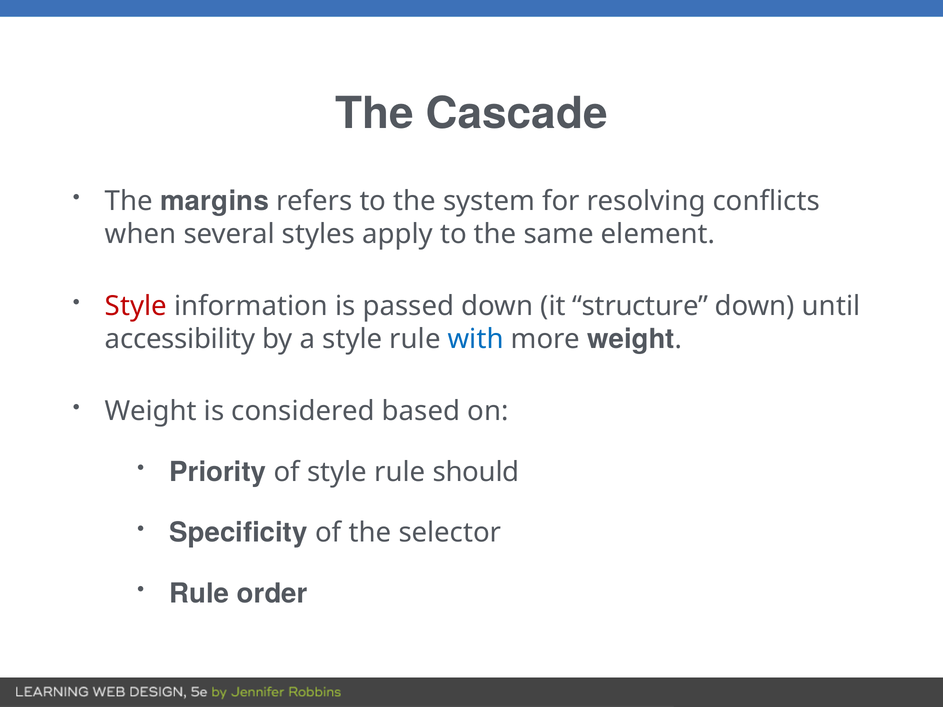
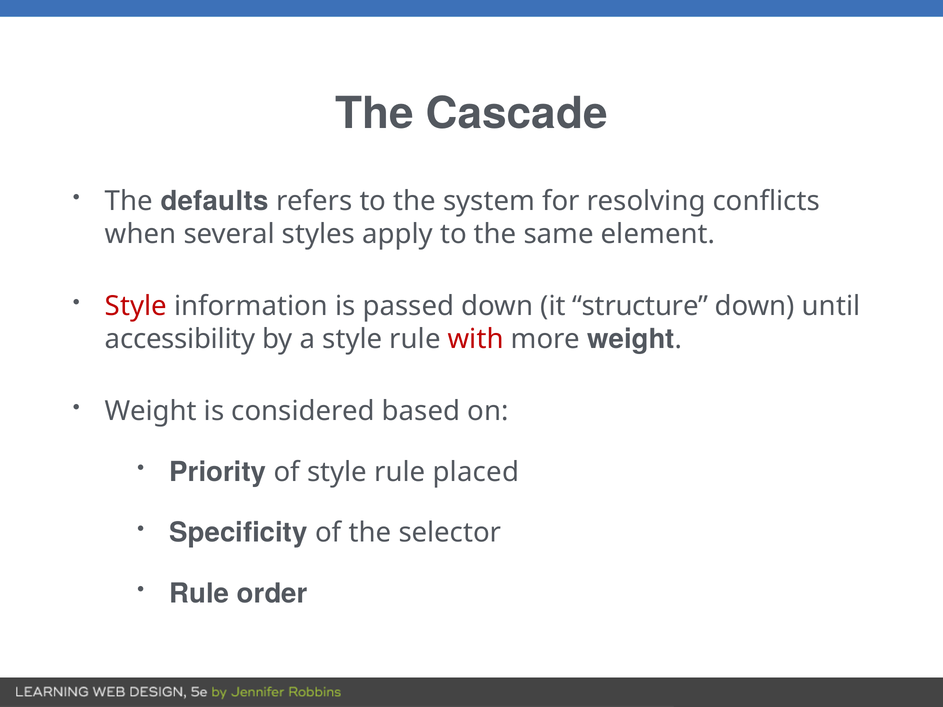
margins: margins -> defaults
with colour: blue -> red
should: should -> placed
